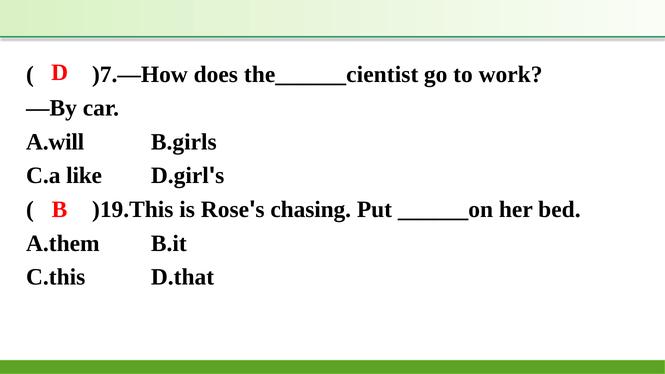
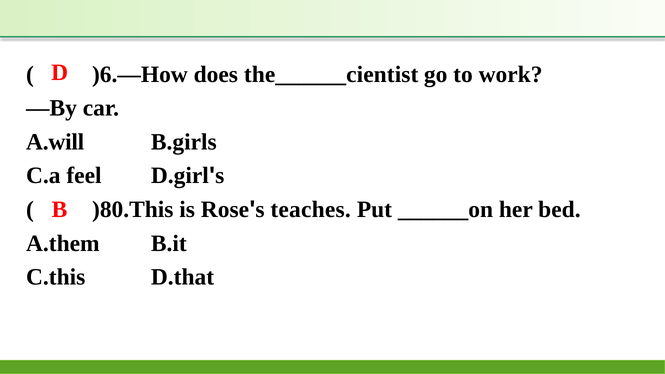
)7.—How: )7.—How -> )6.—How
like: like -> feel
)19.This: )19.This -> )80.This
chasing: chasing -> teaches
